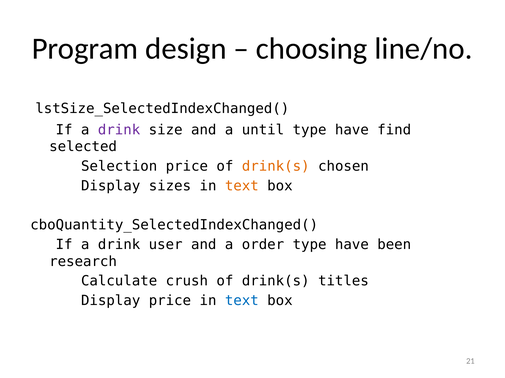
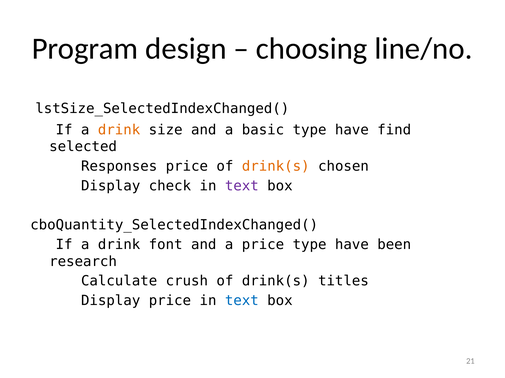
drink at (119, 130) colour: purple -> orange
until: until -> basic
Selection: Selection -> Responses
sizes: sizes -> check
text at (242, 186) colour: orange -> purple
user: user -> font
a order: order -> price
